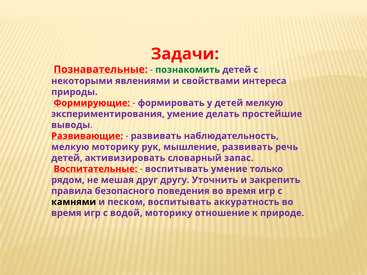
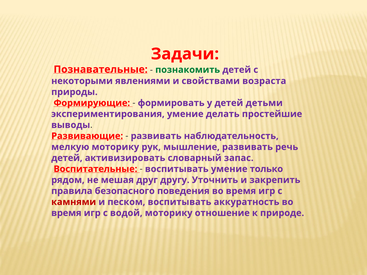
интереса: интереса -> возраста
детей мелкую: мелкую -> детьми
камнями colour: black -> red
